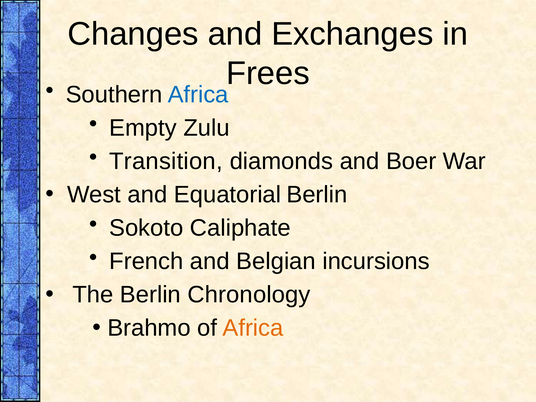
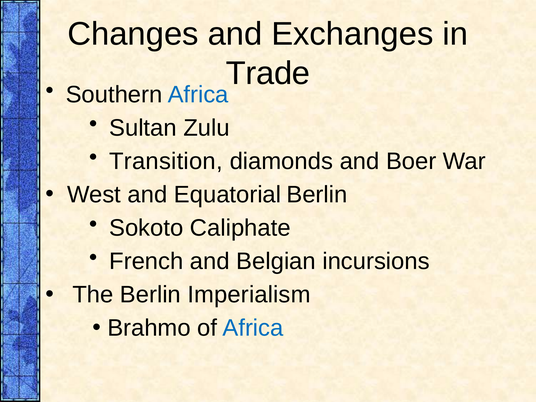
Frees: Frees -> Trade
Empty: Empty -> Sultan
Chronology: Chronology -> Imperialism
Africa at (253, 328) colour: orange -> blue
